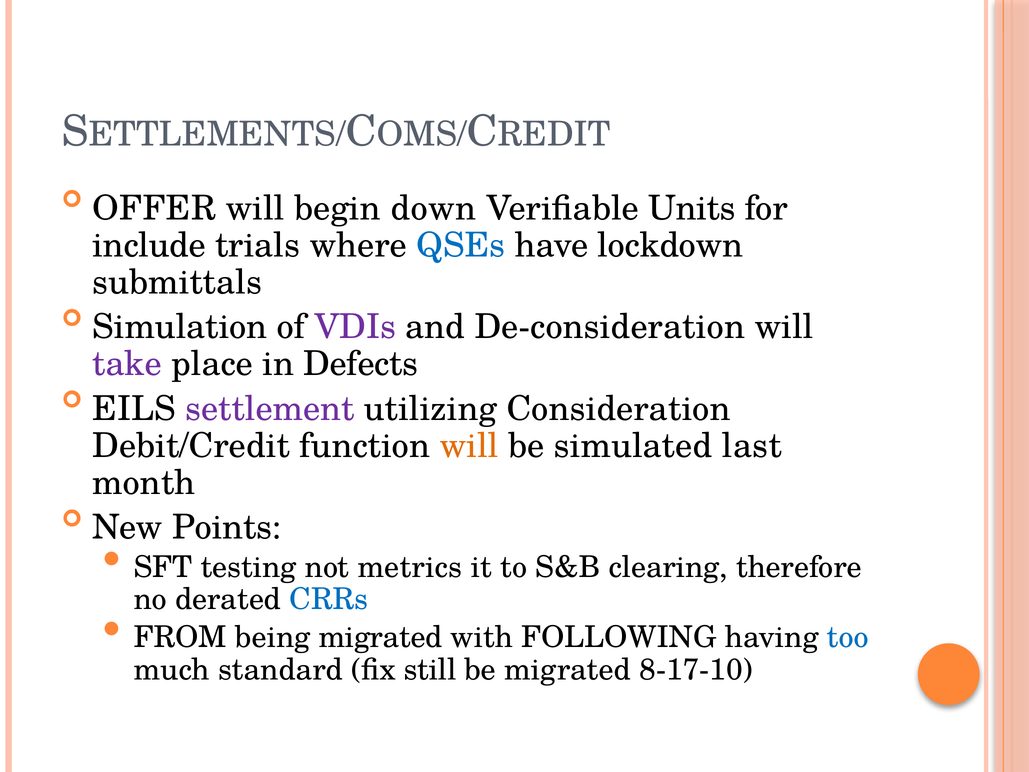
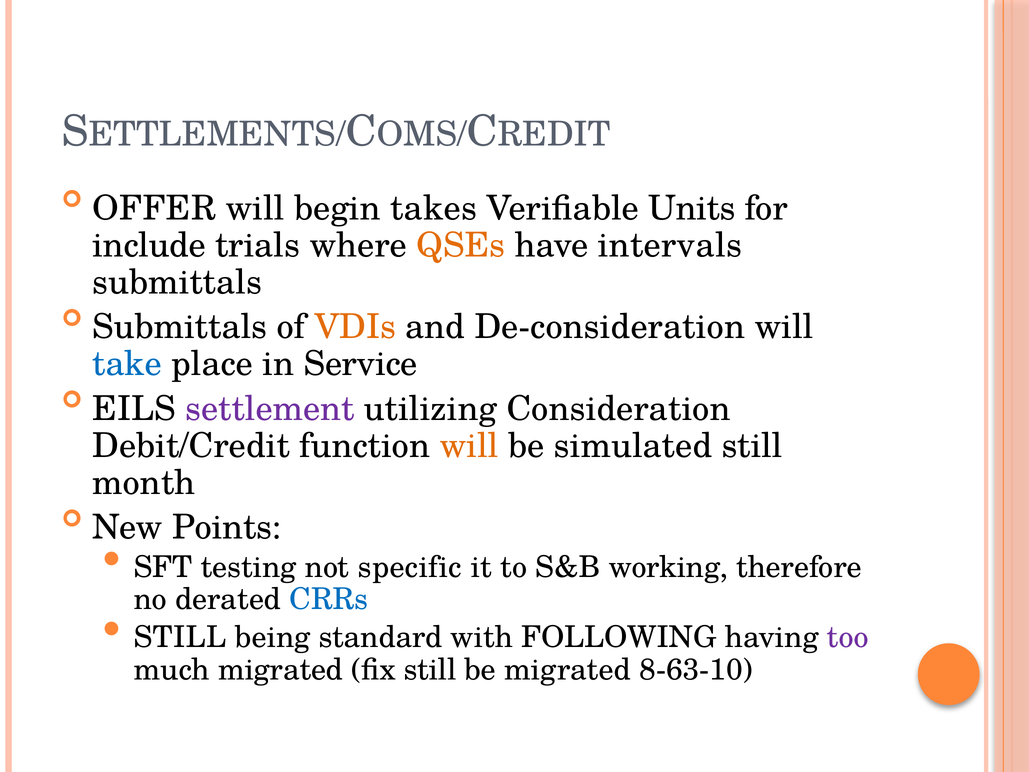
down: down -> takes
QSEs colour: blue -> orange
lockdown: lockdown -> intervals
Simulation at (180, 327): Simulation -> Submittals
VDIs colour: purple -> orange
take colour: purple -> blue
Defects: Defects -> Service
simulated last: last -> still
metrics: metrics -> specific
clearing: clearing -> working
FROM at (180, 637): FROM -> STILL
being migrated: migrated -> standard
too colour: blue -> purple
much standard: standard -> migrated
8-17-10: 8-17-10 -> 8-63-10
